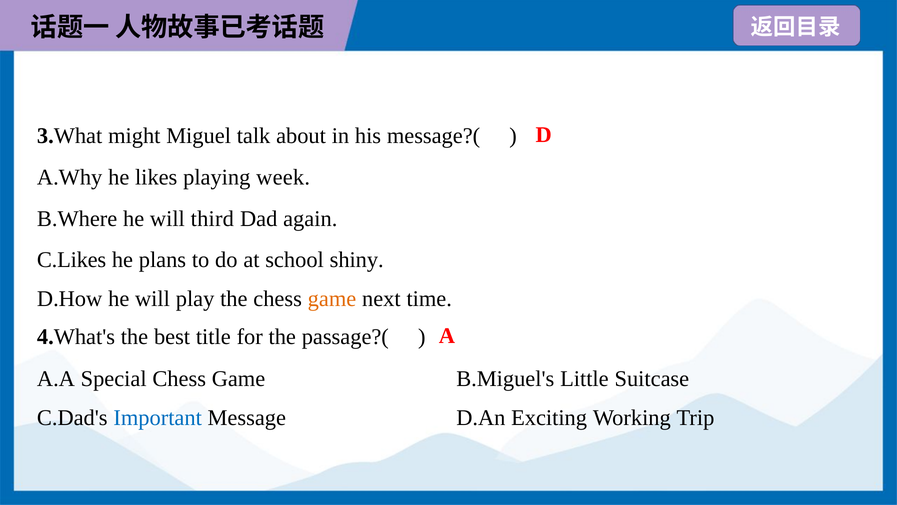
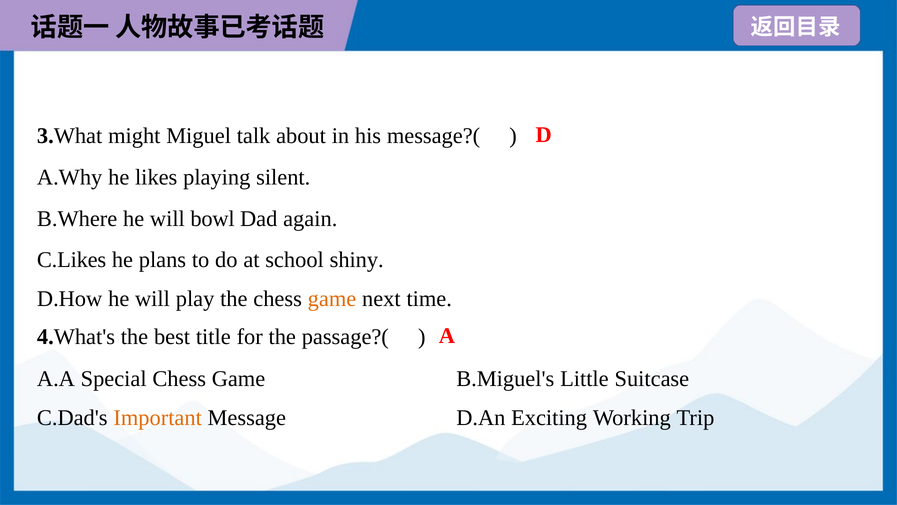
week: week -> silent
third: third -> bowl
Important colour: blue -> orange
